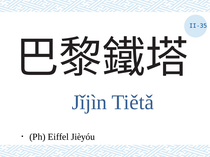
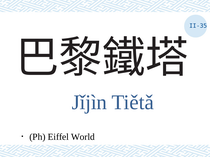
Jièyóu: Jièyóu -> World
